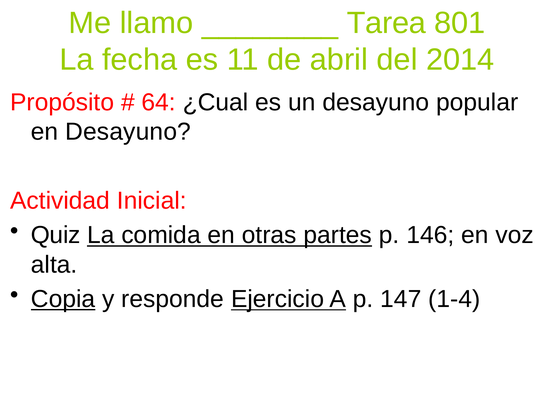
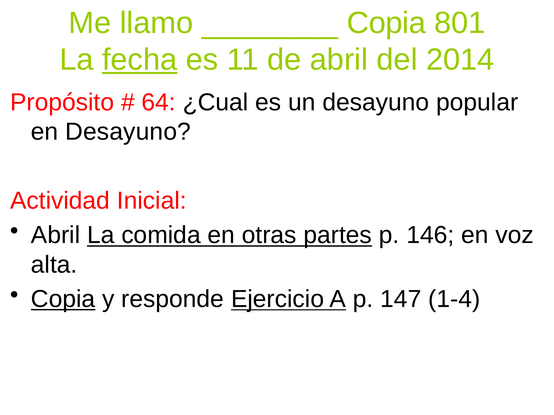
Tarea at (386, 23): Tarea -> Copia
fecha underline: none -> present
Quiz at (56, 235): Quiz -> Abril
